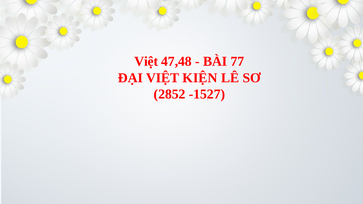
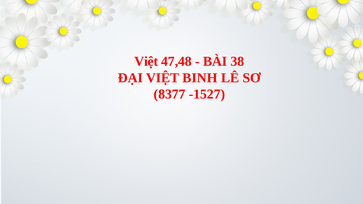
77: 77 -> 38
KIỆN: KIỆN -> BINH
2852: 2852 -> 8377
